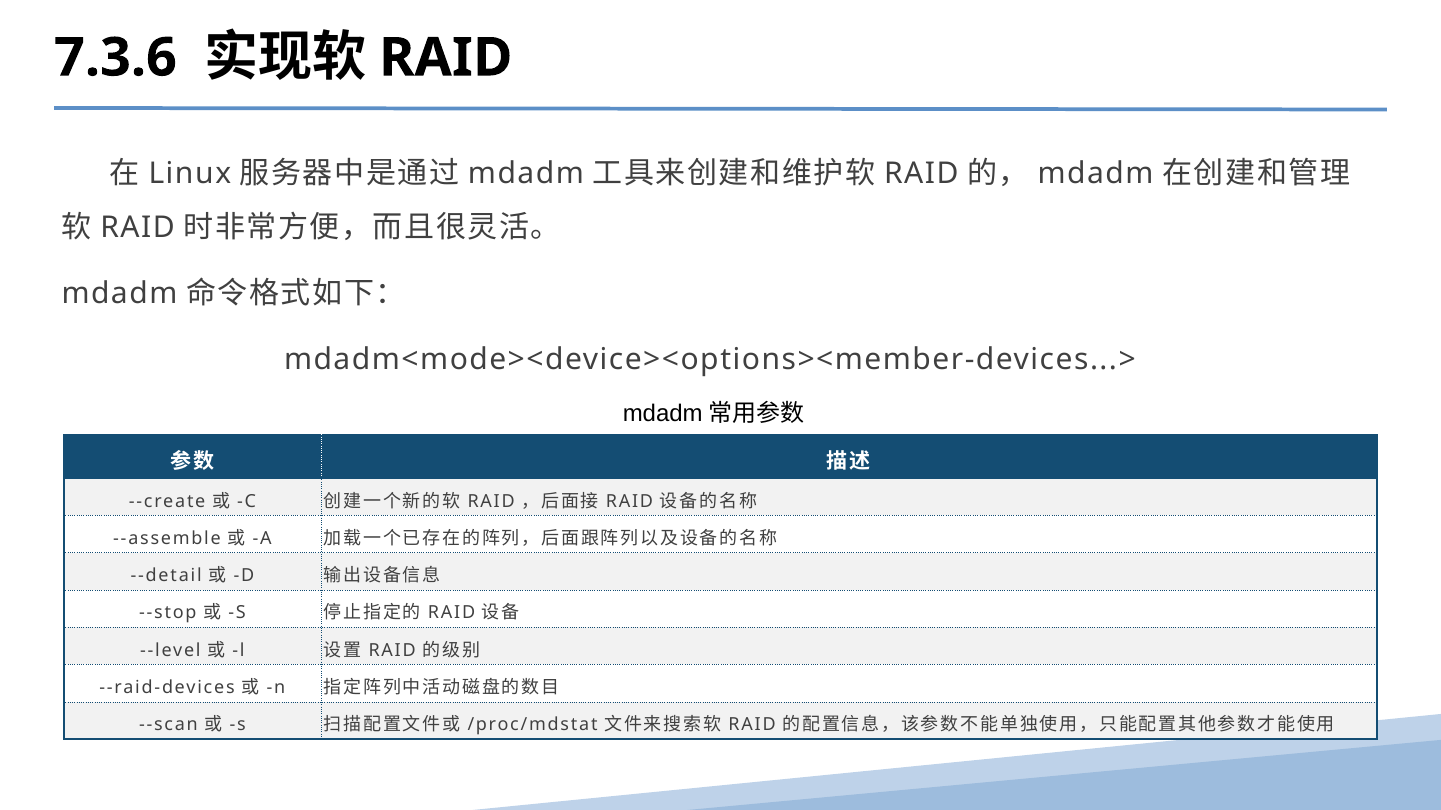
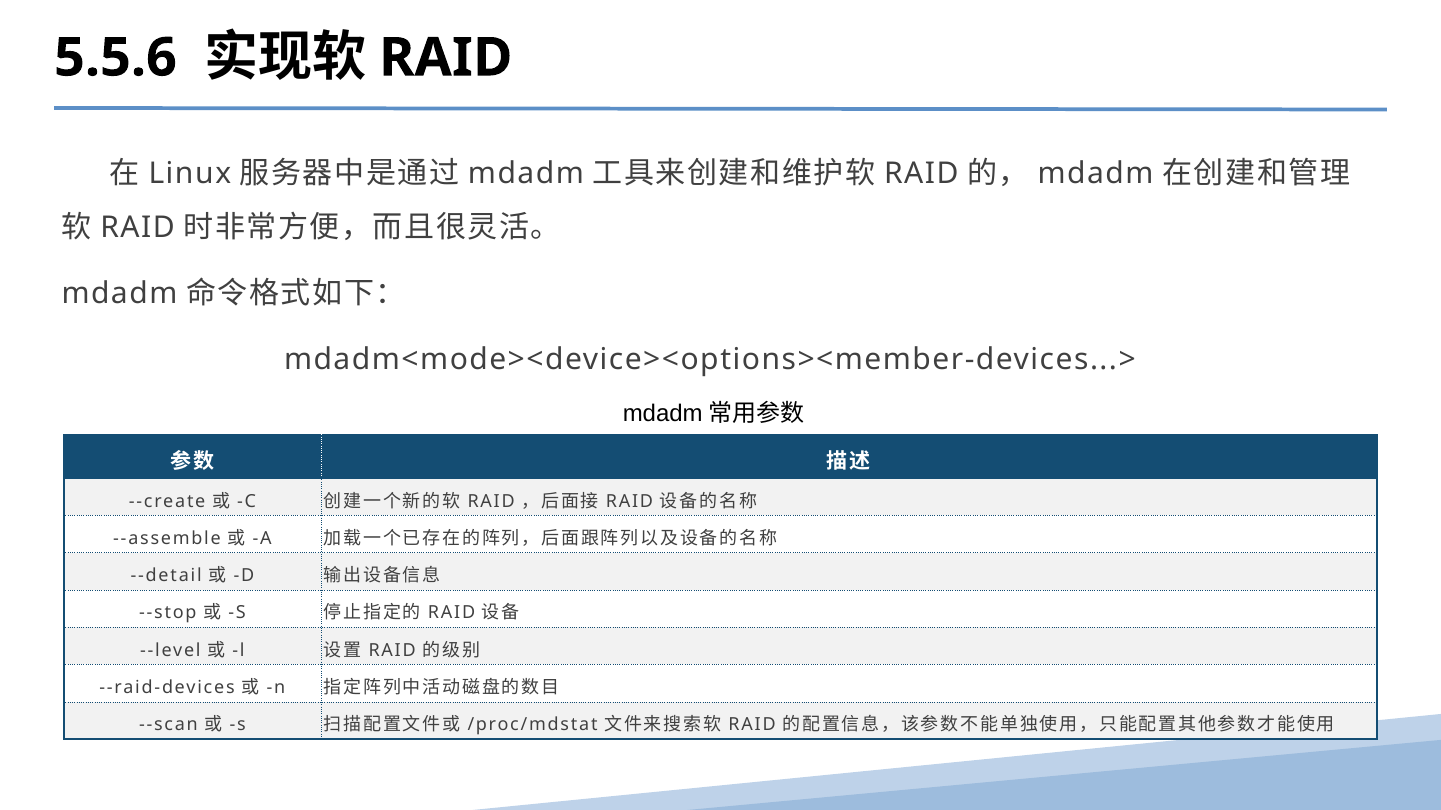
7.3.6: 7.3.6 -> 5.5.6
